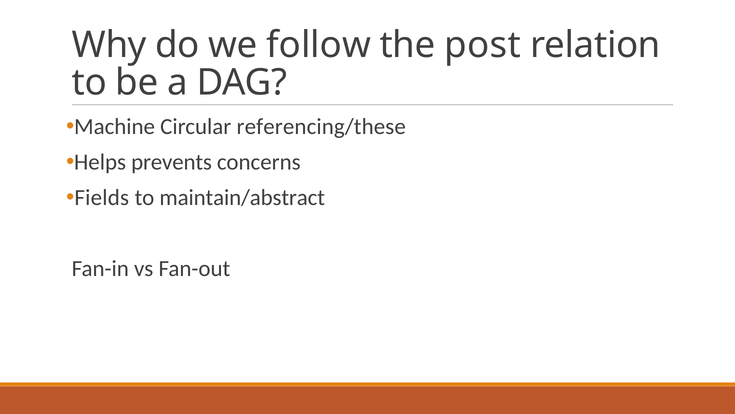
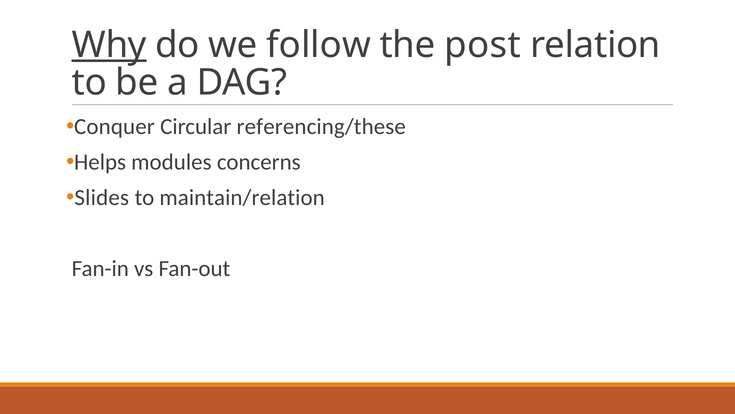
Why underline: none -> present
Machine: Machine -> Conquer
prevents: prevents -> modules
Fields: Fields -> Slides
maintain/abstract: maintain/abstract -> maintain/relation
